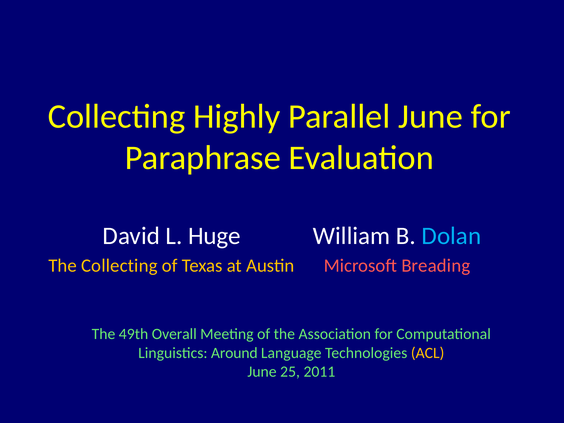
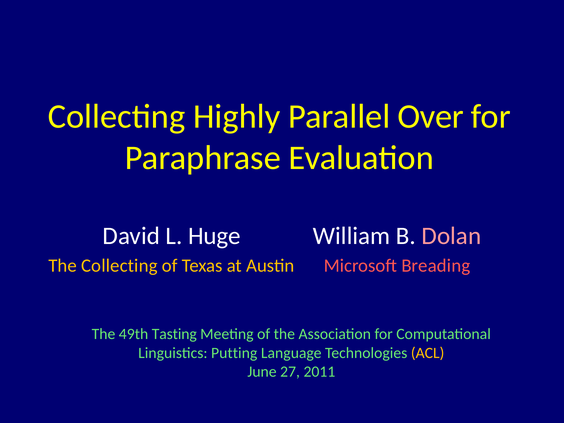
Parallel June: June -> Over
Dolan colour: light blue -> pink
Overall: Overall -> Tasting
Around: Around -> Putting
25: 25 -> 27
